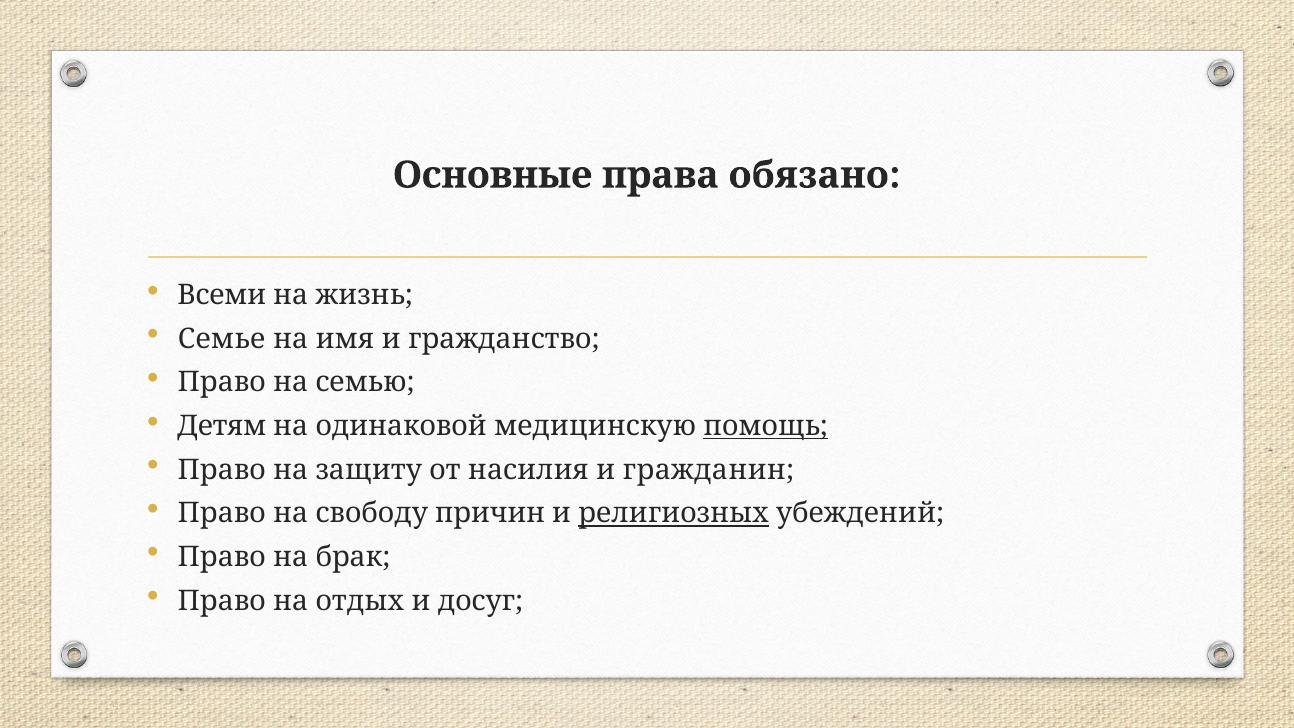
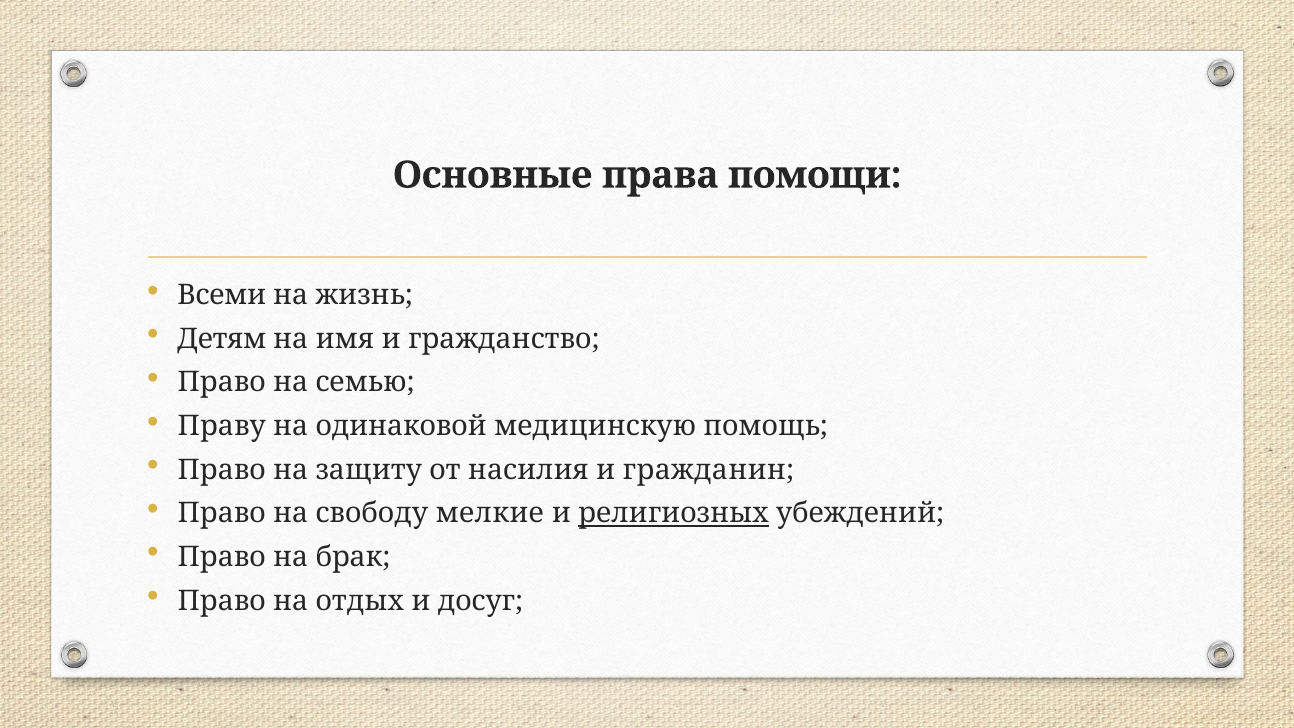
обязано: обязано -> помощи
Семье: Семье -> Детям
Детям: Детям -> Праву
помощь underline: present -> none
причин: причин -> мелкие
